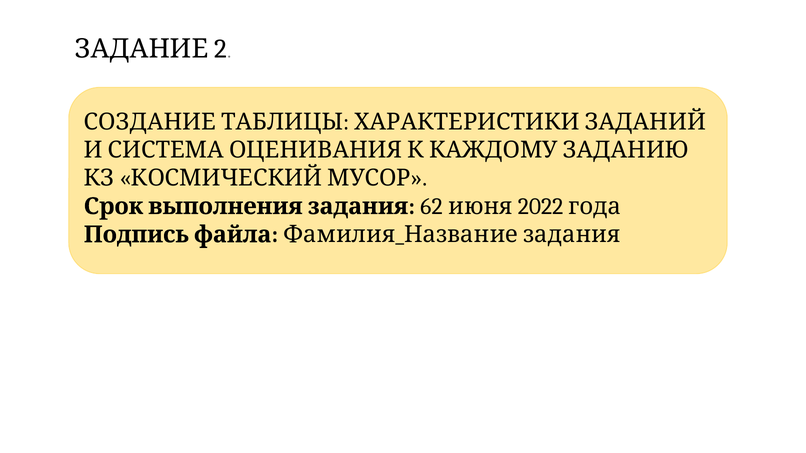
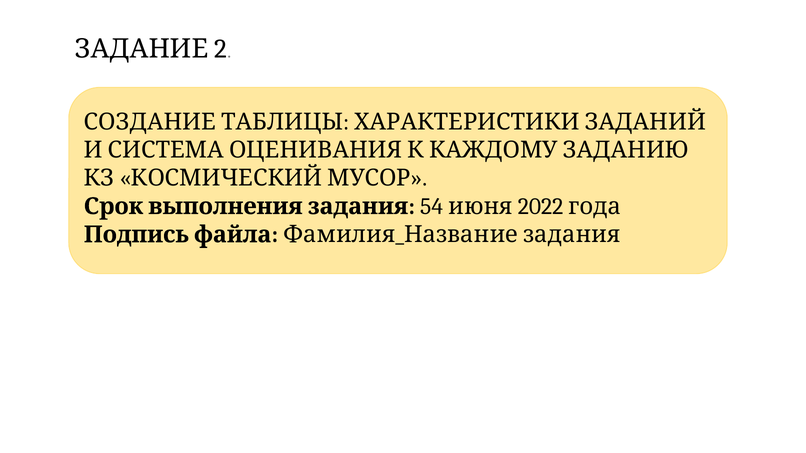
62: 62 -> 54
